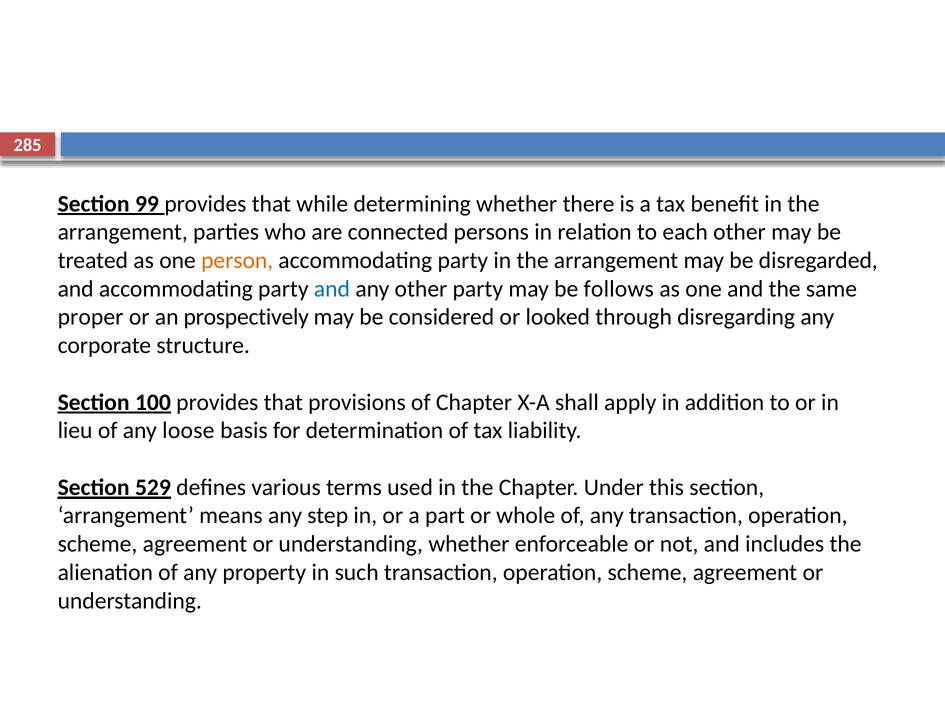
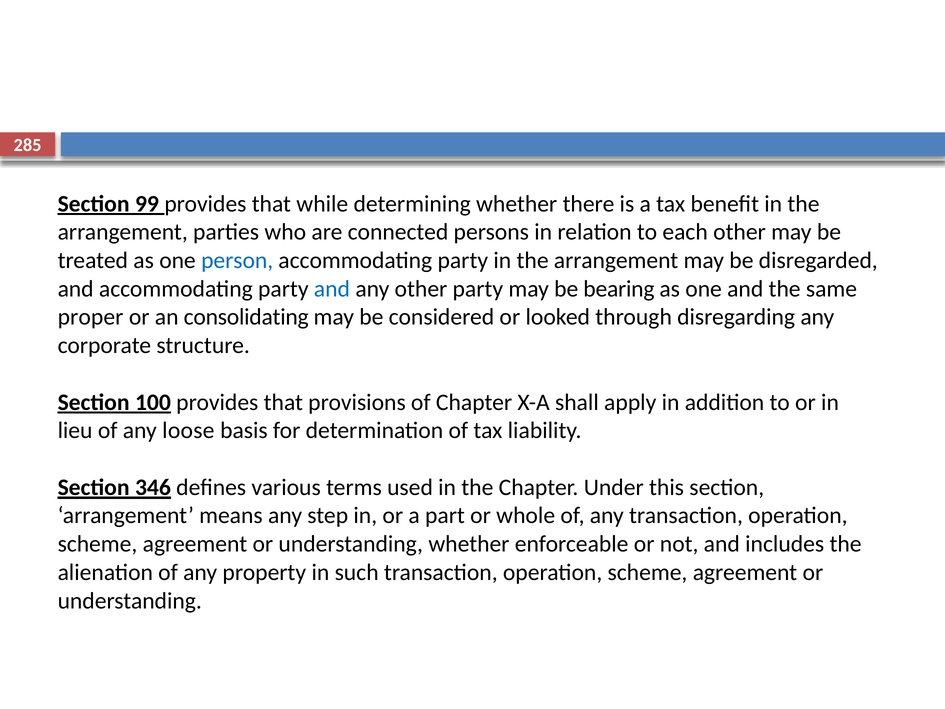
person colour: orange -> blue
follows: follows -> bearing
prospectively: prospectively -> consolidating
529: 529 -> 346
